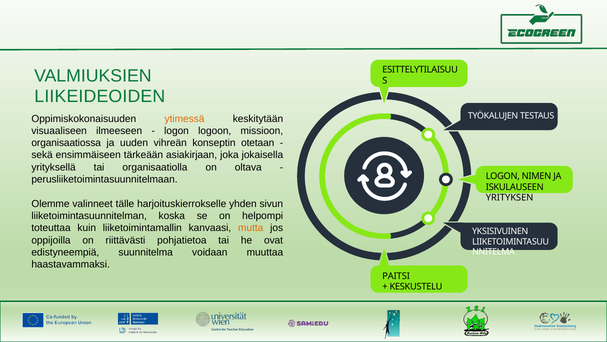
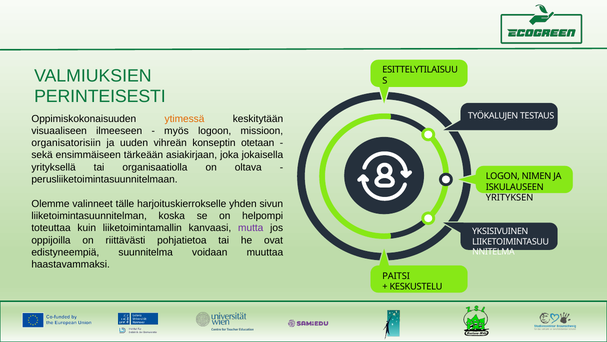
LIIKEIDEOIDEN: LIIKEIDEOIDEN -> PERINTEISESTI
logon at (177, 131): logon -> myös
organisaatiossa: organisaatiossa -> organisatorisiin
mutta colour: orange -> purple
